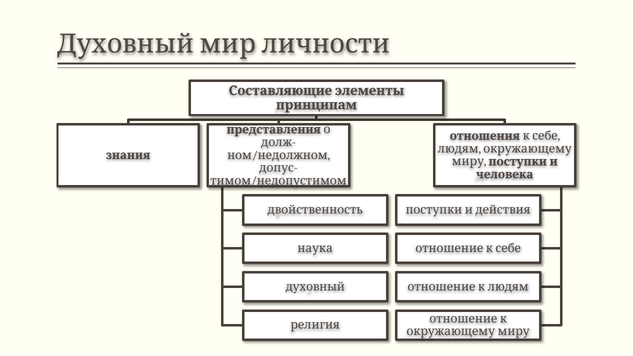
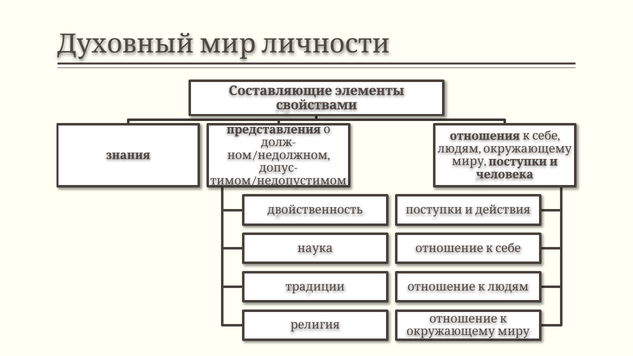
принципам: принципам -> свойствами
духовный: духовный -> традиции
